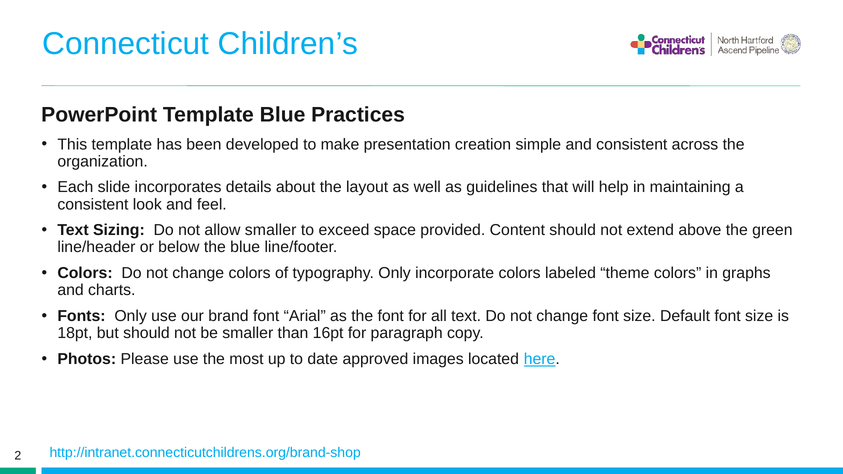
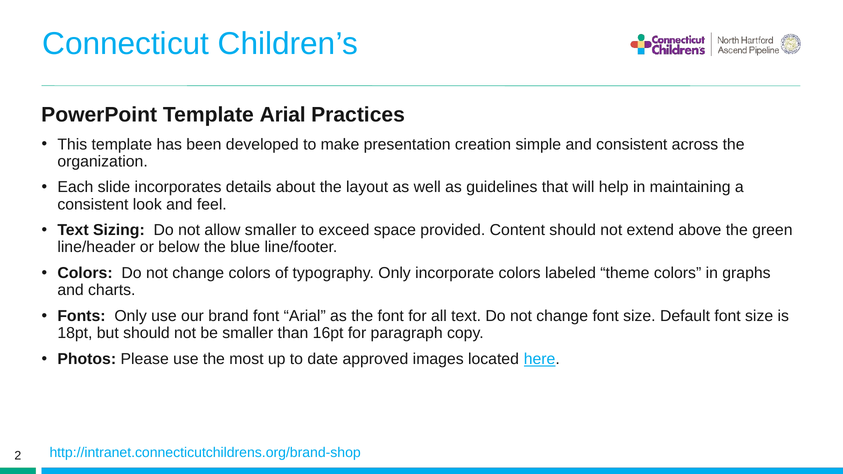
Template Blue: Blue -> Arial
